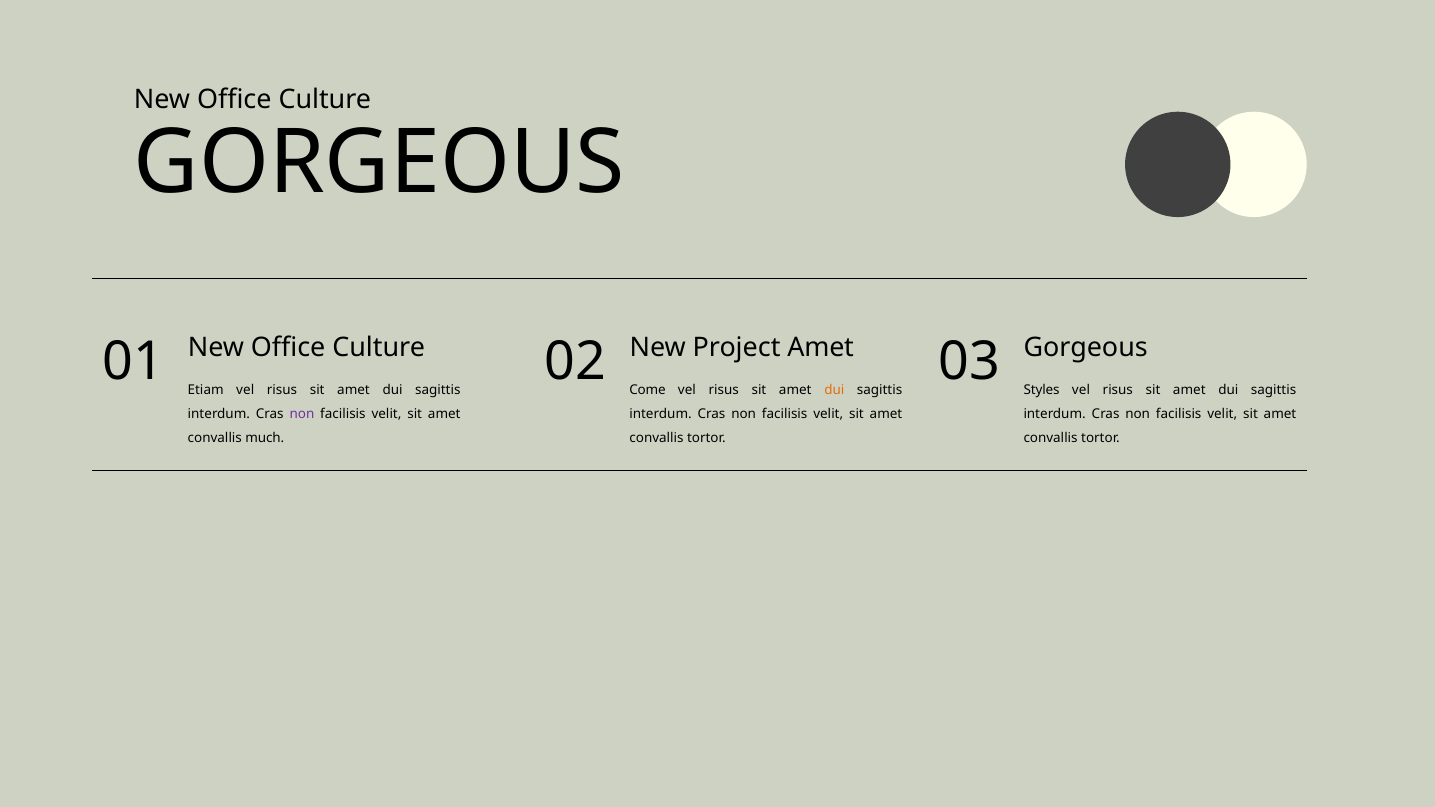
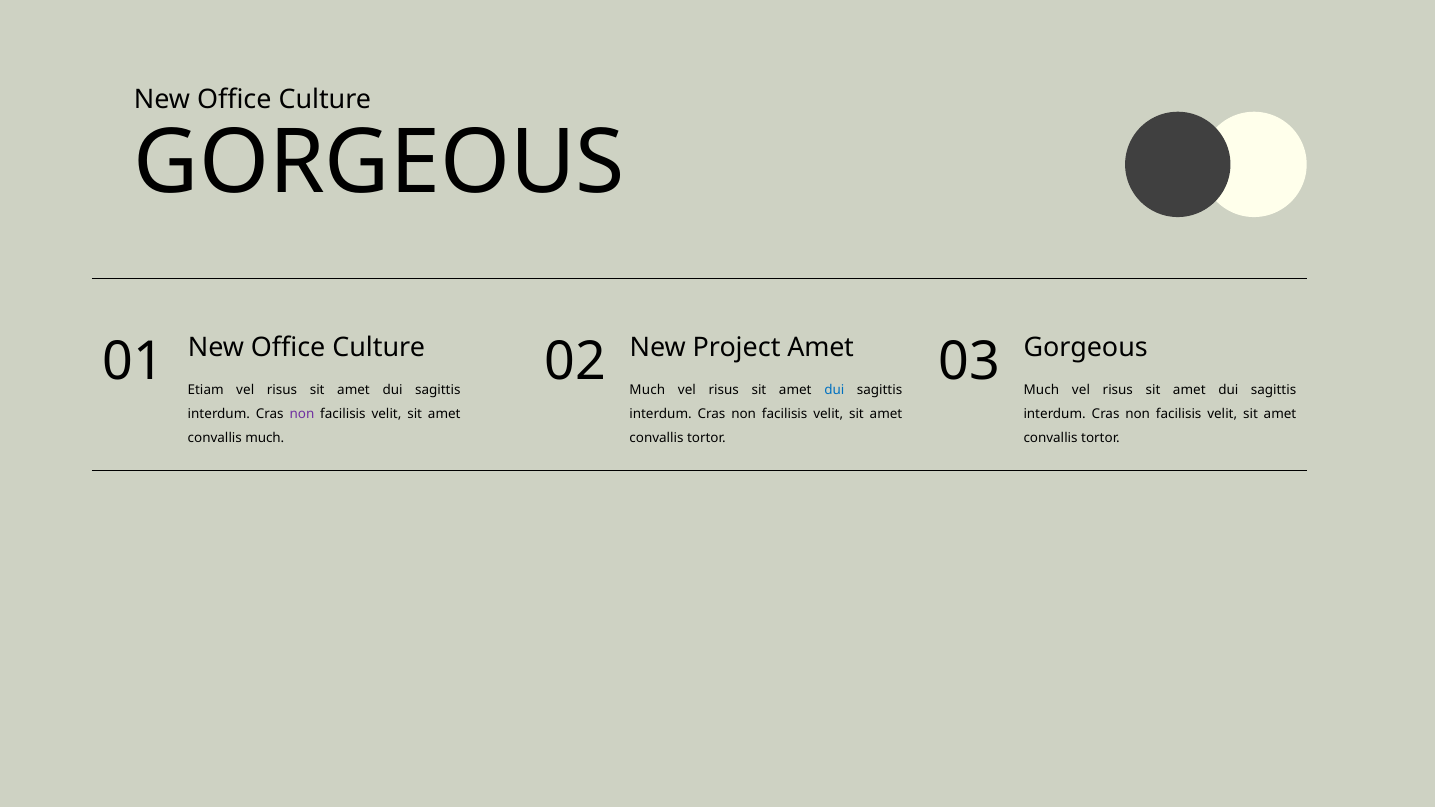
01 Come: Come -> Much
dui at (834, 390) colour: orange -> blue
02 Styles: Styles -> Much
